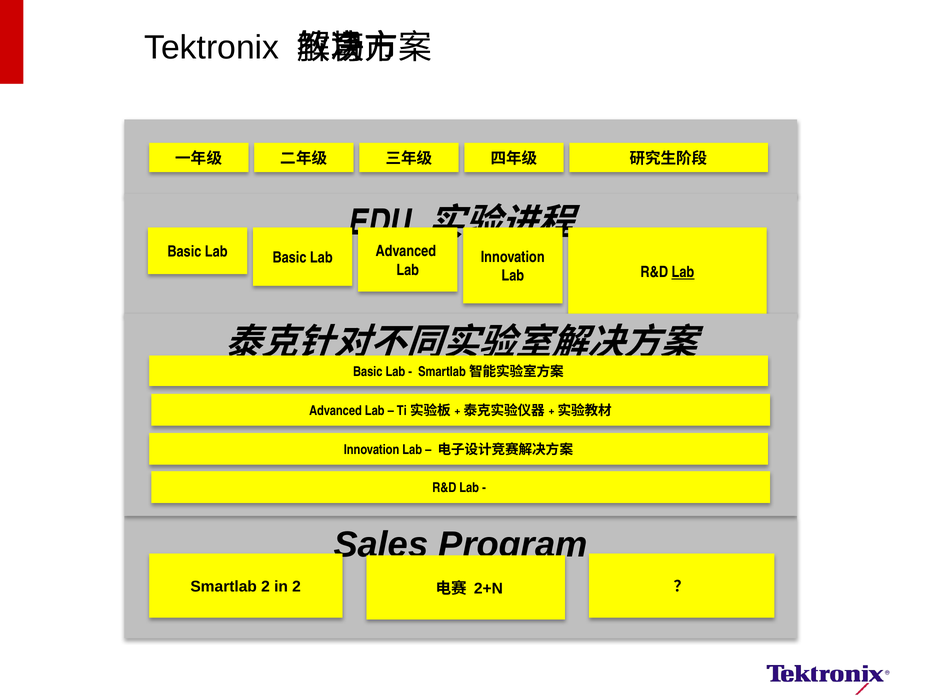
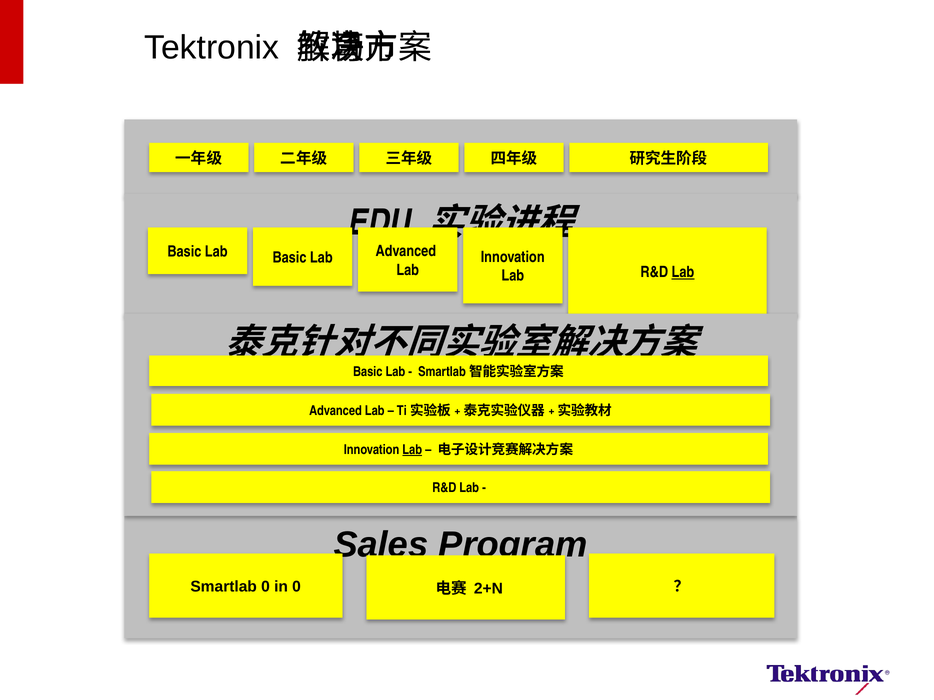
Lab at (412, 450) underline: none -> present
Smartlab 2: 2 -> 0
in 2: 2 -> 0
